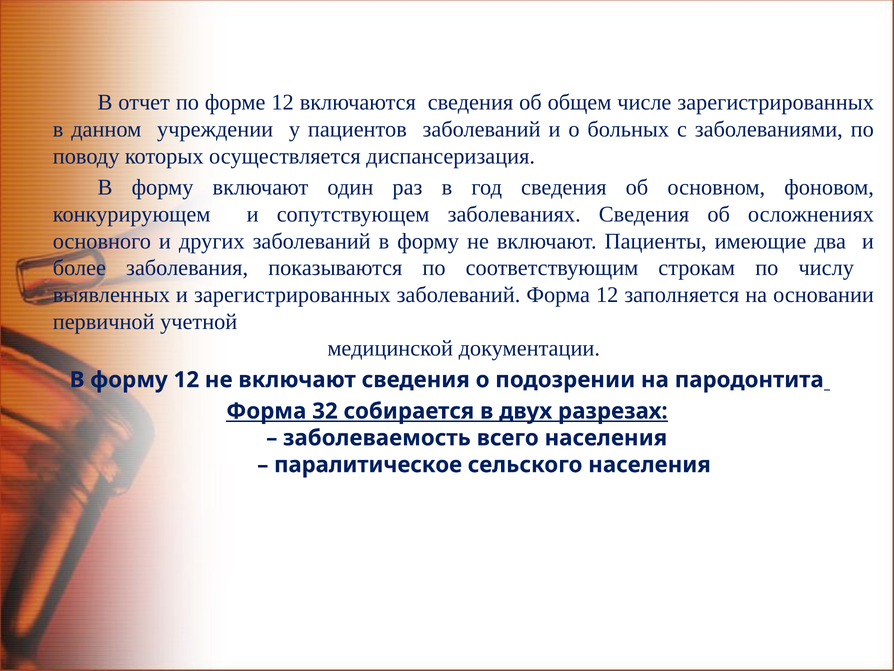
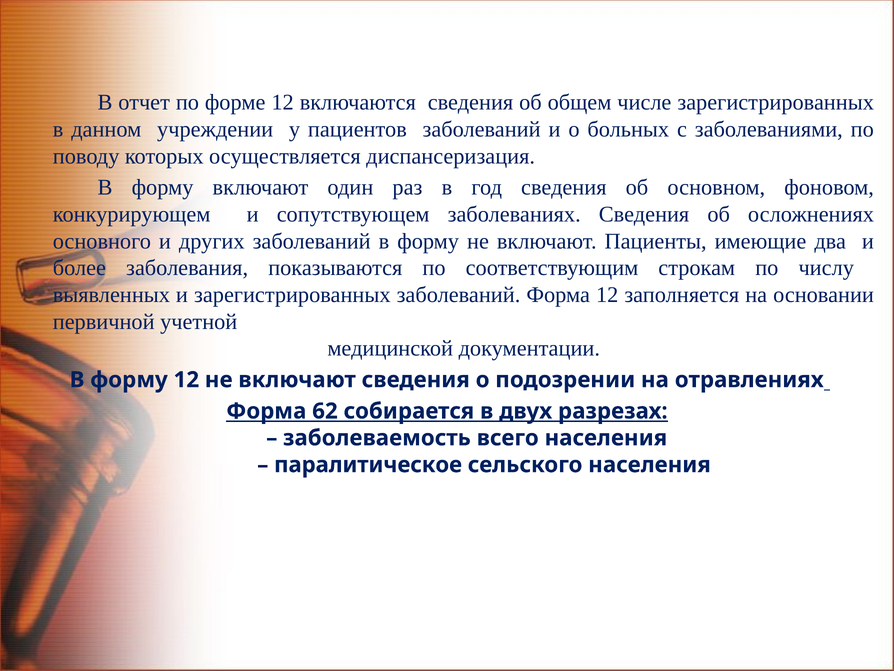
пародонтита: пародонтита -> отравлениях
32: 32 -> 62
